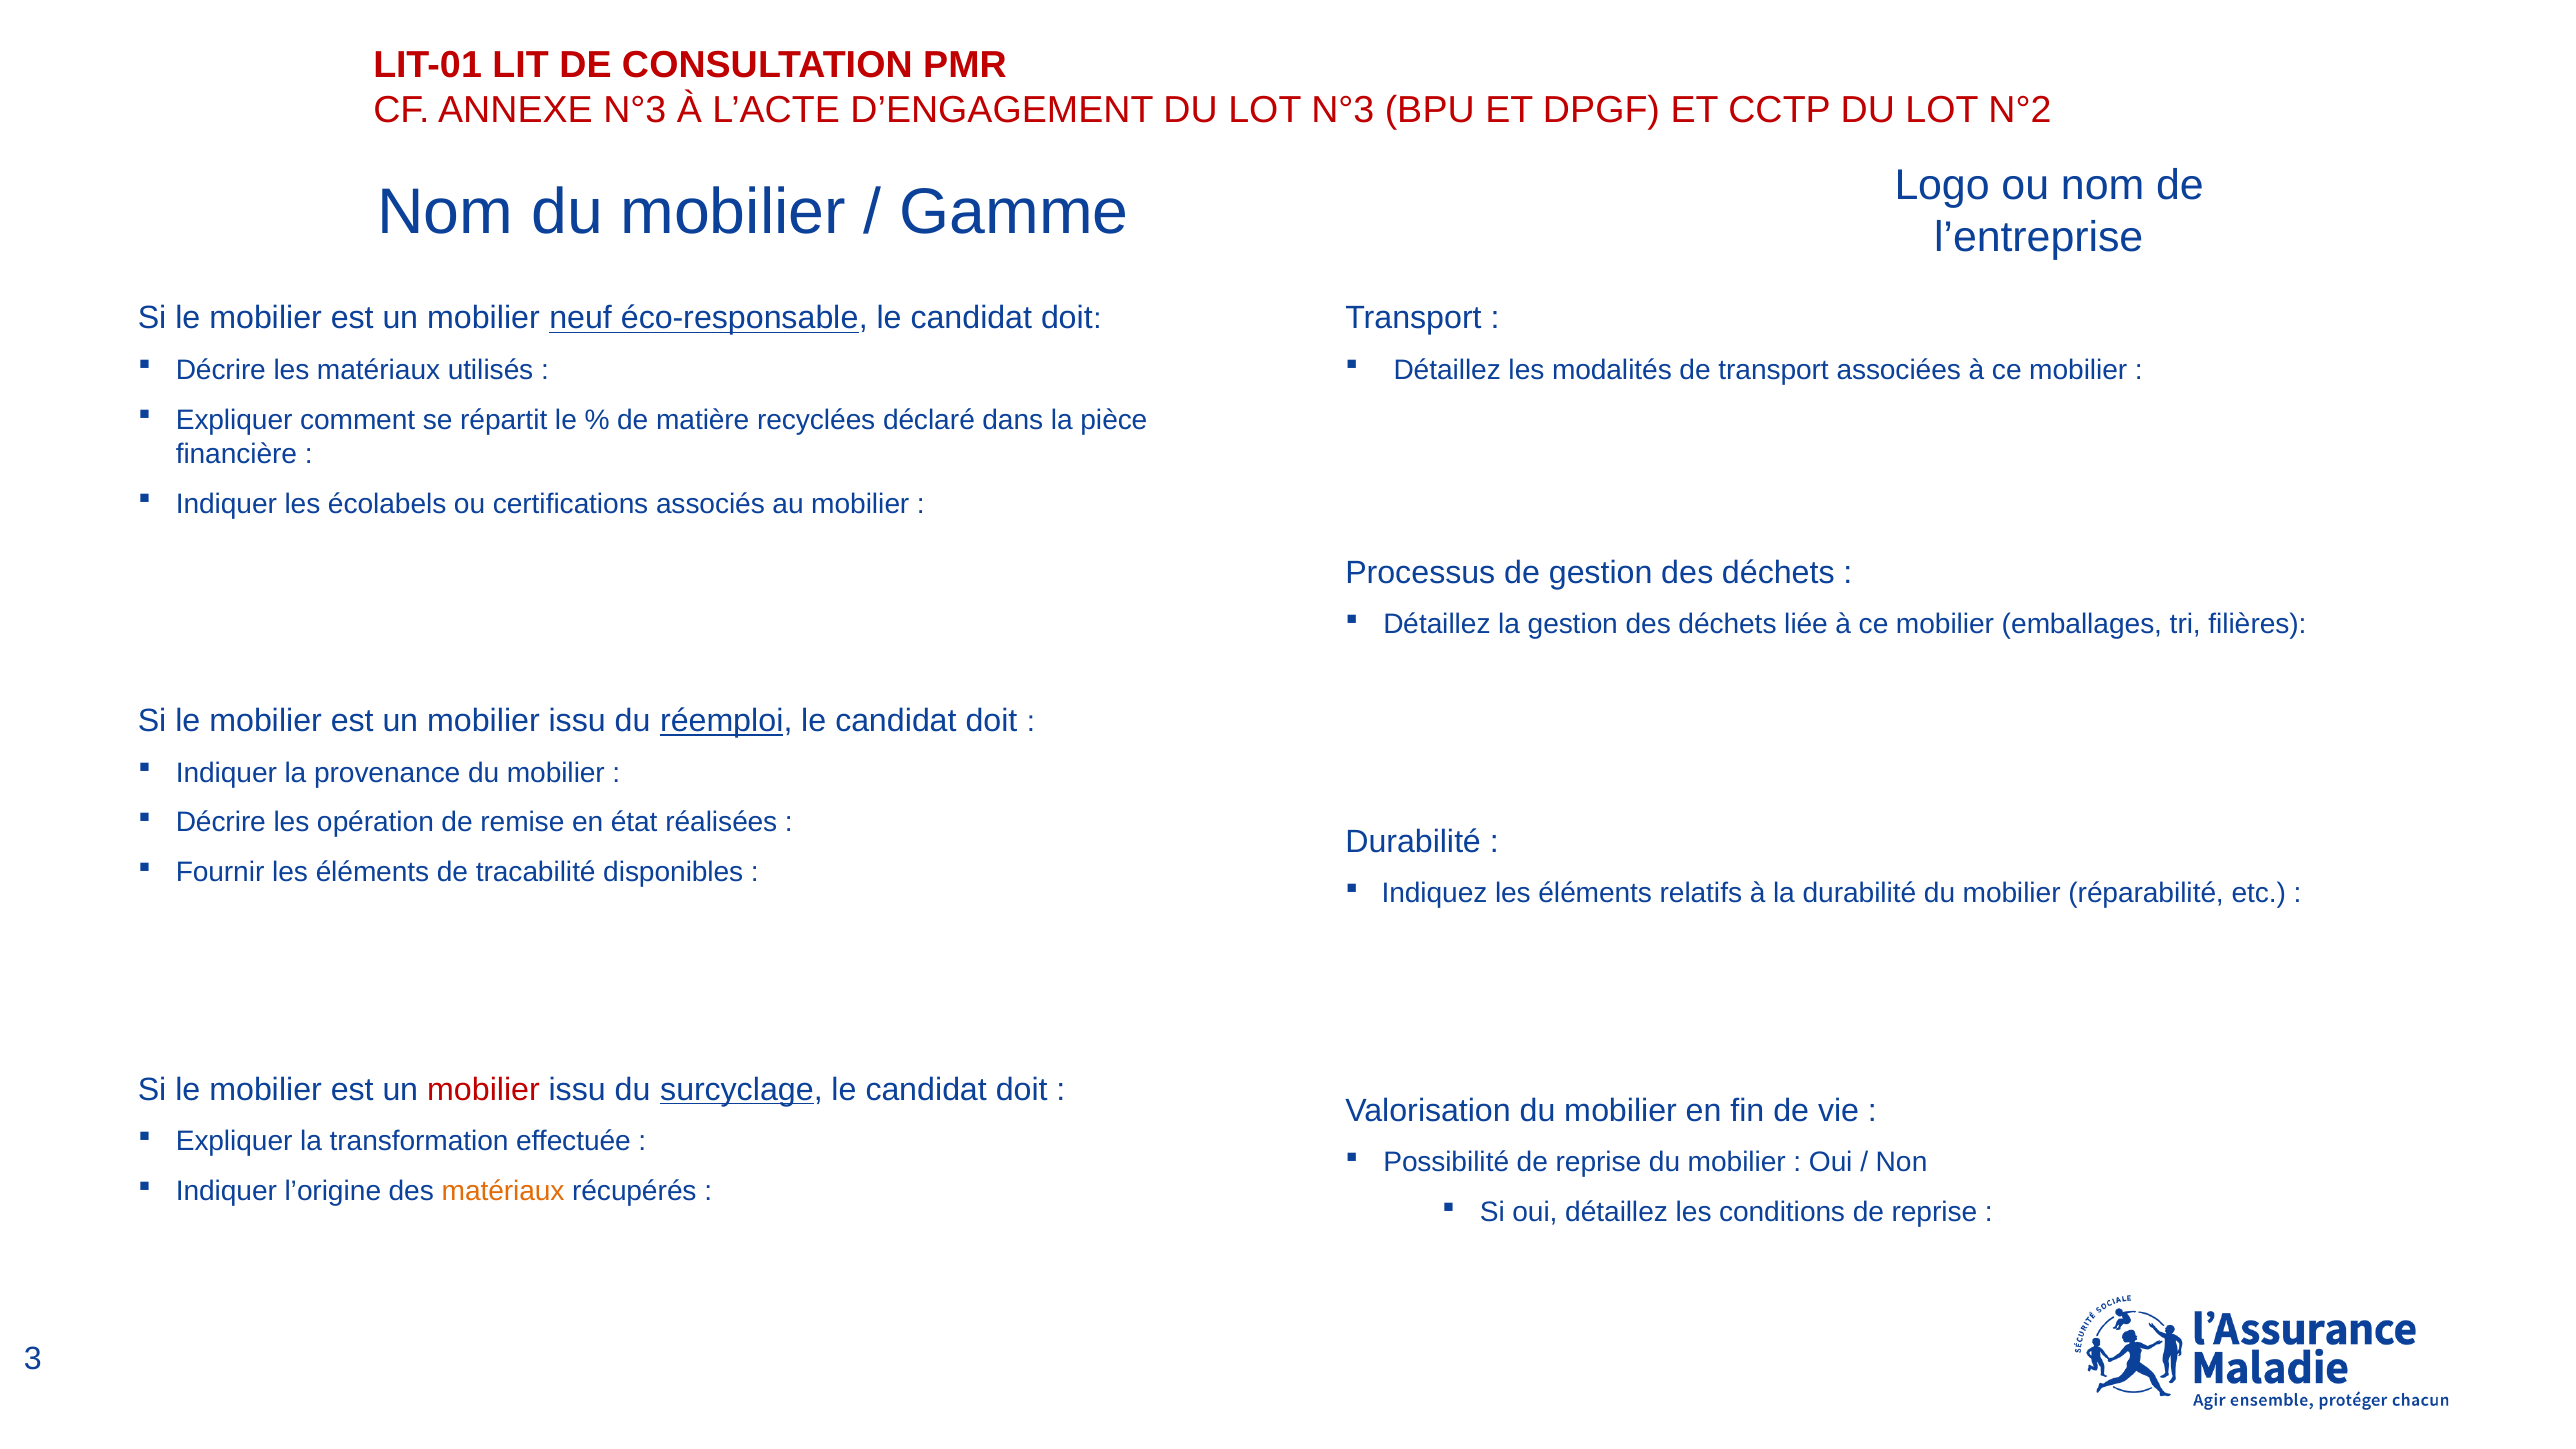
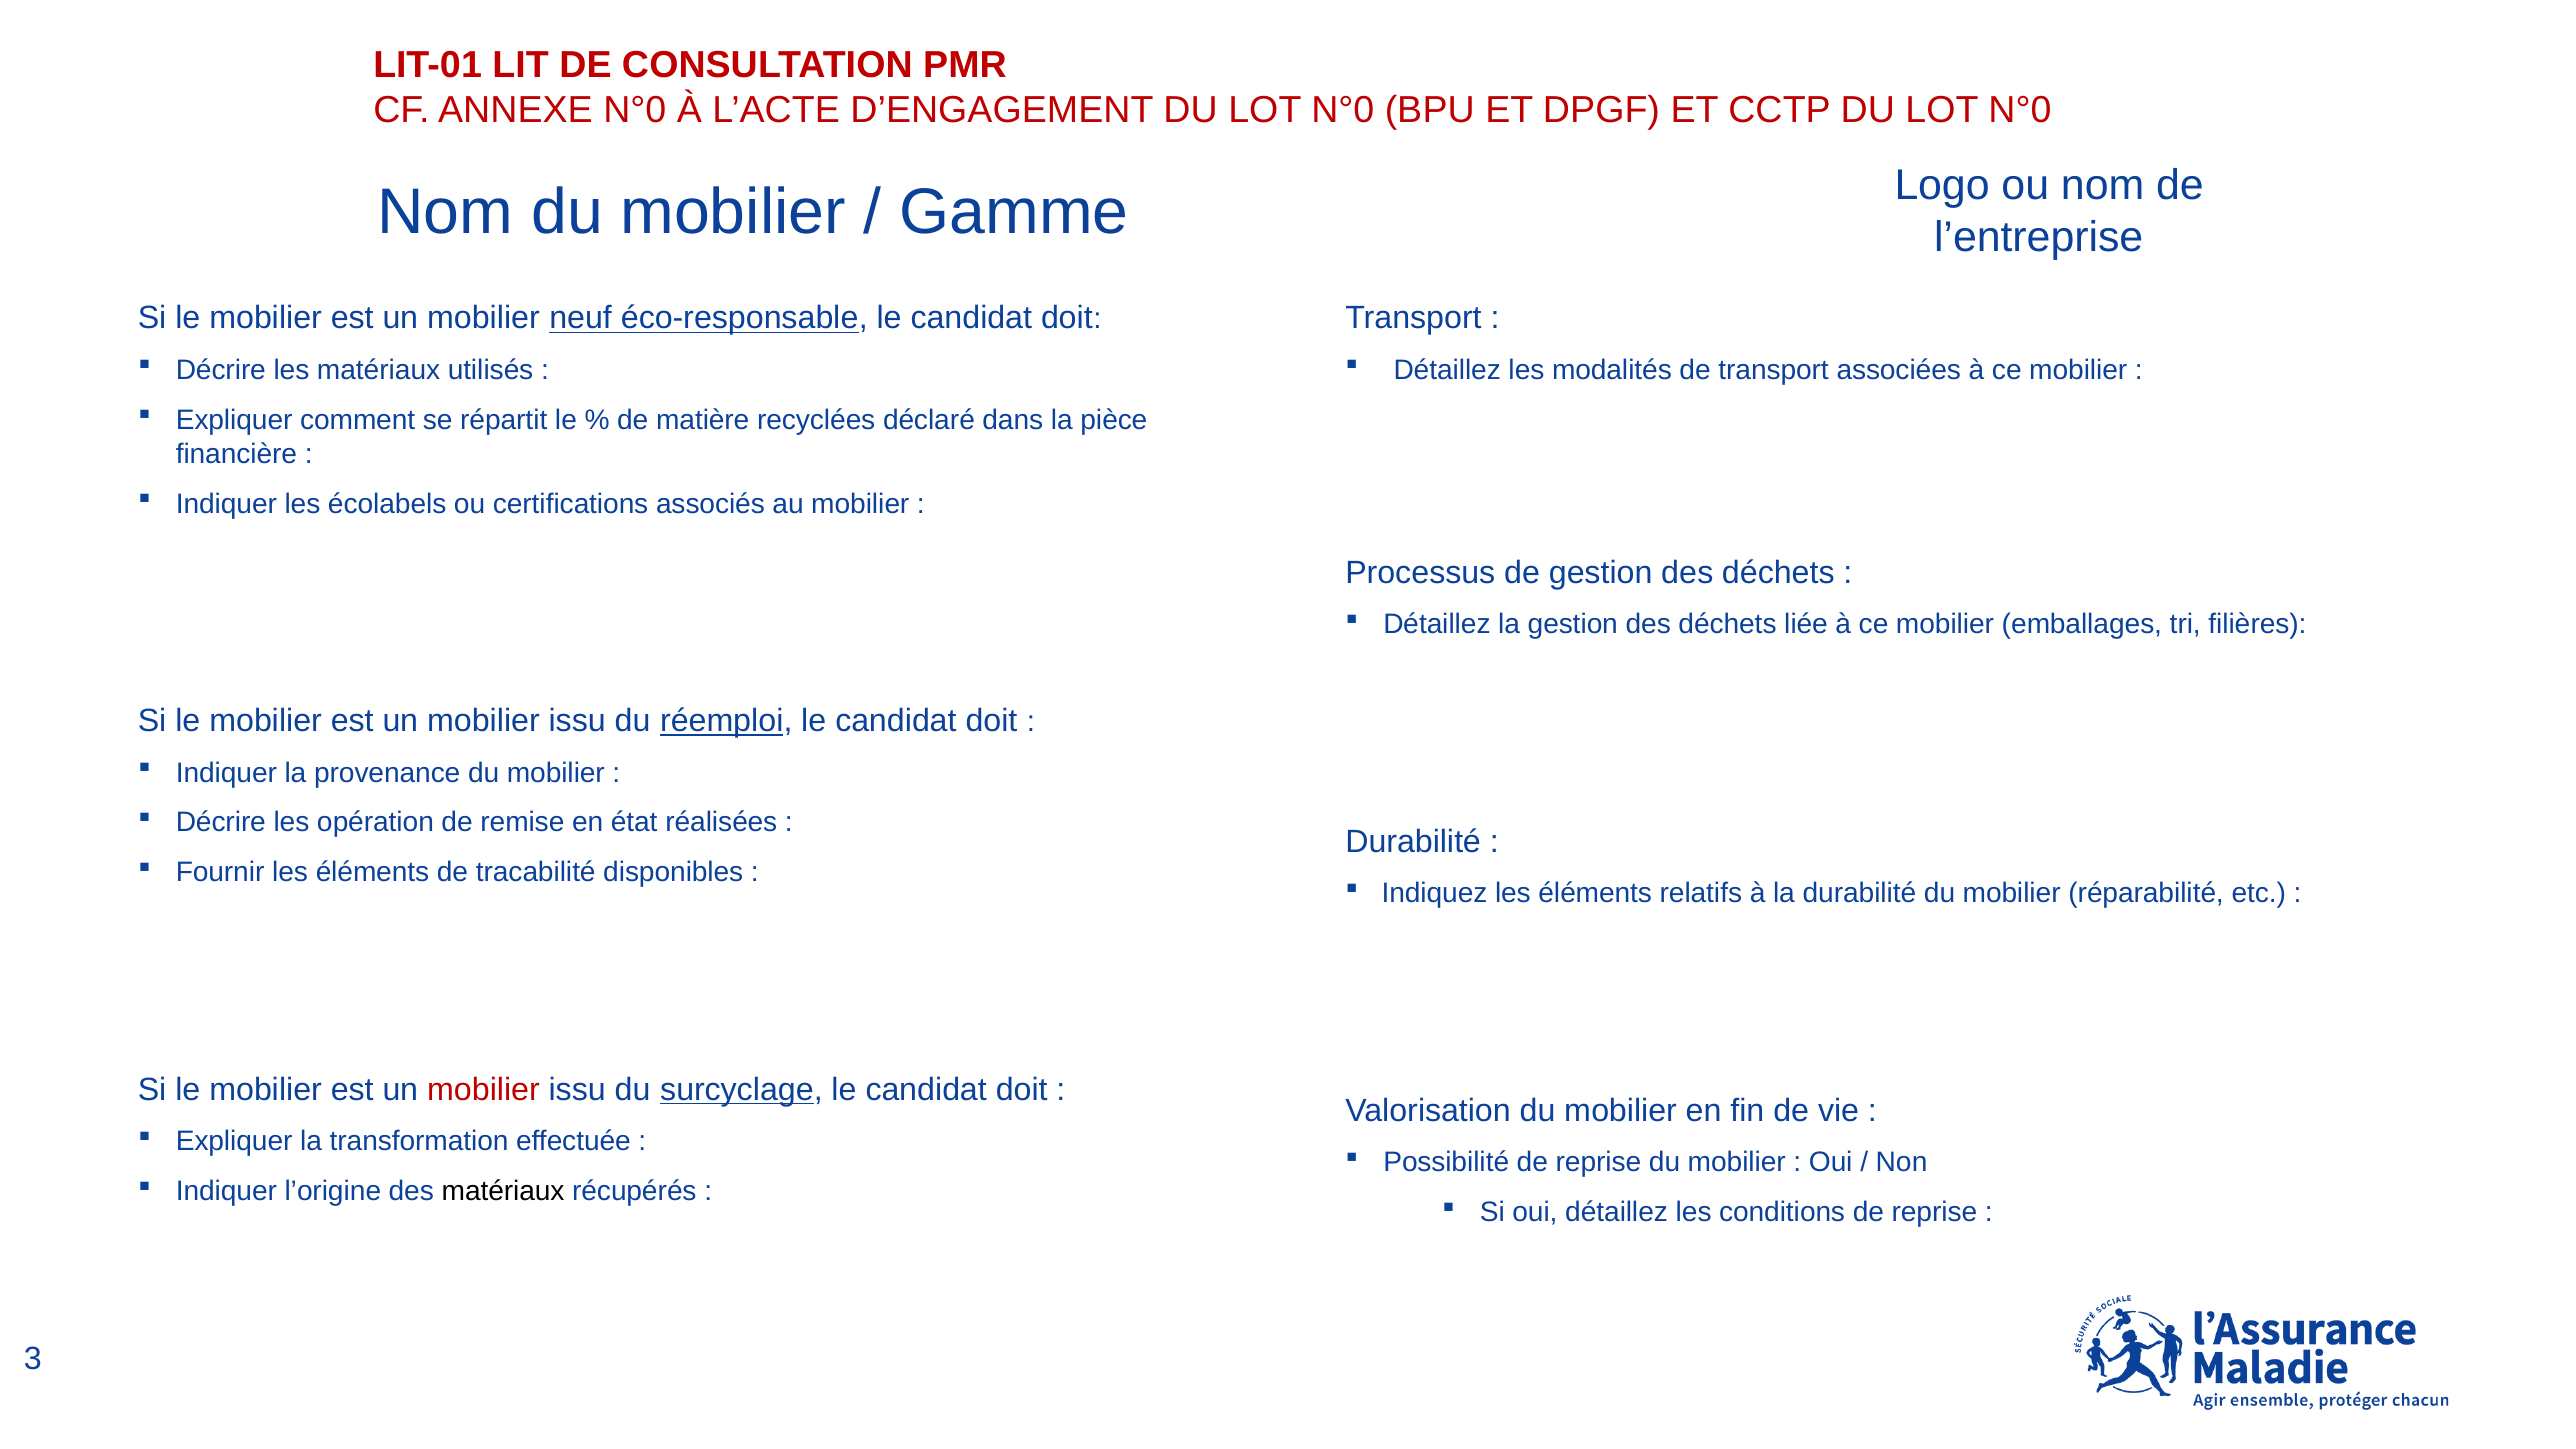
ANNEXE N°3: N°3 -> N°0
D’ENGAGEMENT DU LOT N°3: N°3 -> N°0
CCTP DU LOT N°2: N°2 -> N°0
matériaux at (503, 1191) colour: orange -> black
